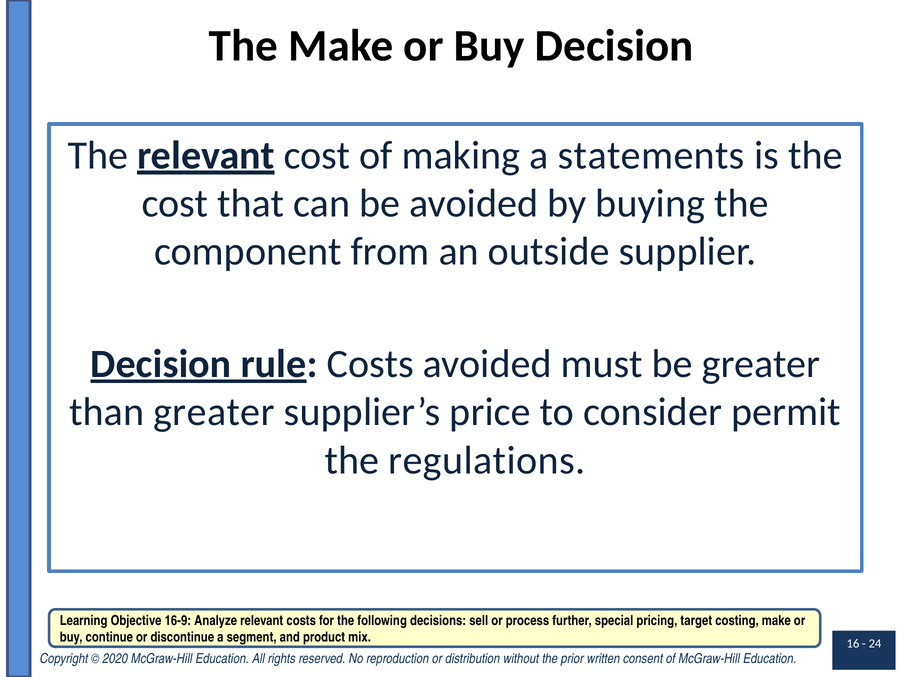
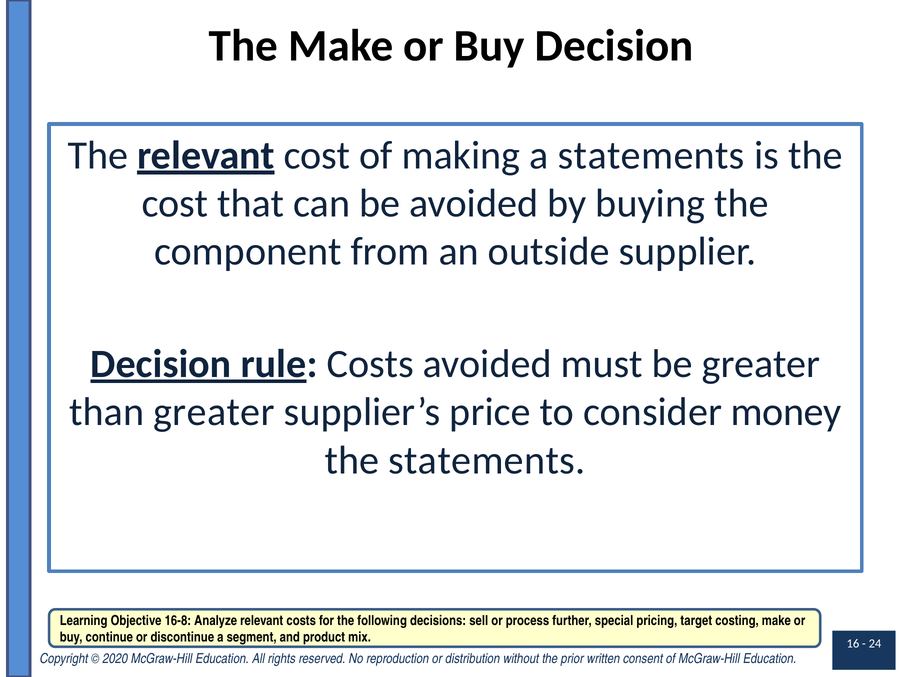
permit: permit -> money
the regulations: regulations -> statements
16-9: 16-9 -> 16-8
